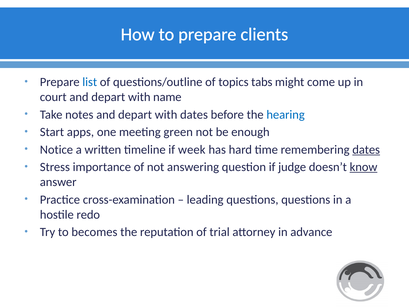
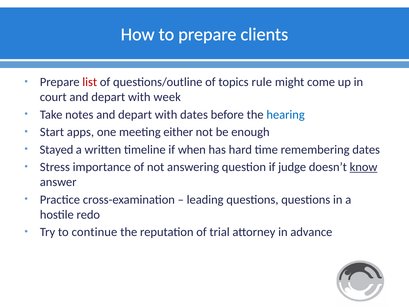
list colour: blue -> red
tabs: tabs -> rule
name: name -> week
green: green -> either
Notice: Notice -> Stayed
week: week -> when
dates at (366, 149) underline: present -> none
becomes: becomes -> continue
